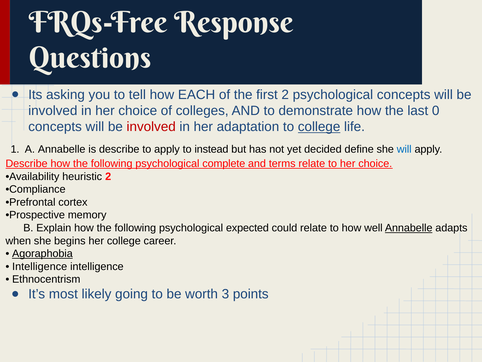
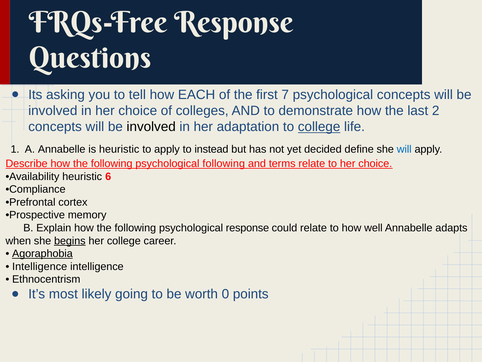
first 2: 2 -> 7
0: 0 -> 2
involved at (151, 127) colour: red -> black
is describe: describe -> heuristic
psychological complete: complete -> following
heuristic 2: 2 -> 6
psychological expected: expected -> response
Annabelle at (409, 228) underline: present -> none
begins underline: none -> present
3: 3 -> 0
